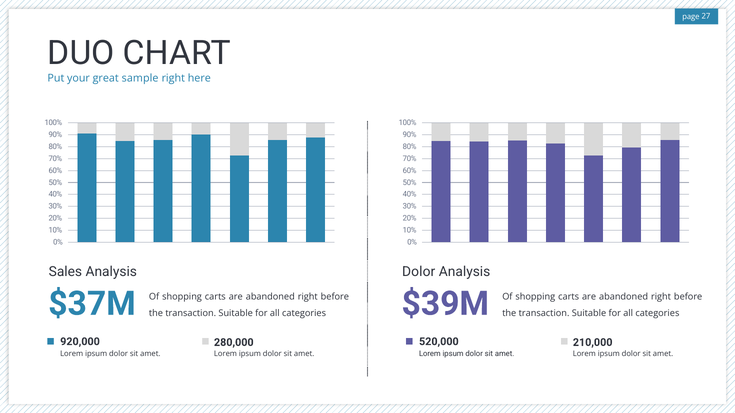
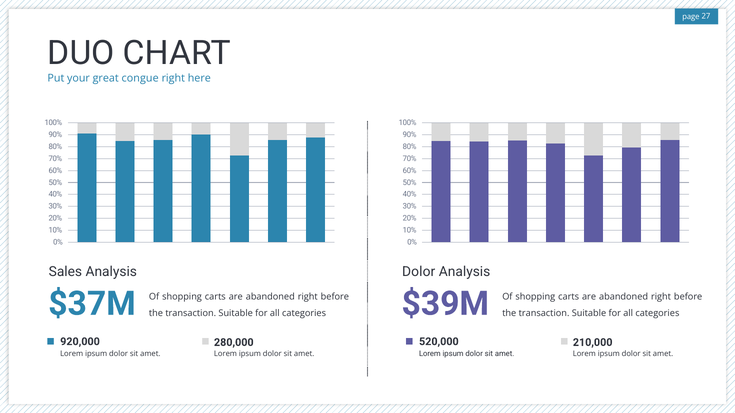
sample: sample -> congue
